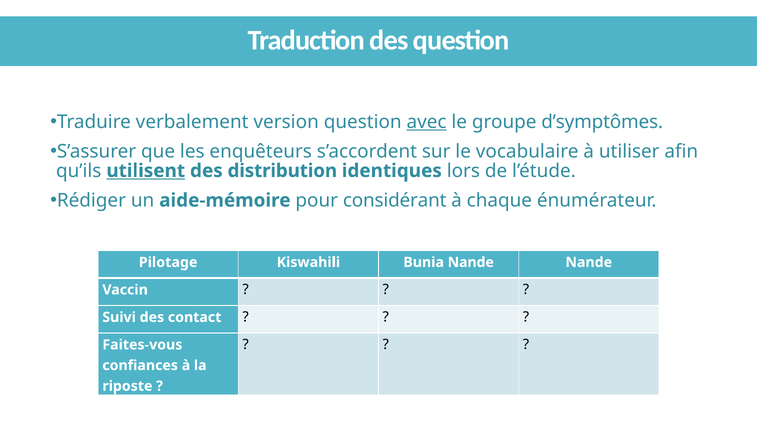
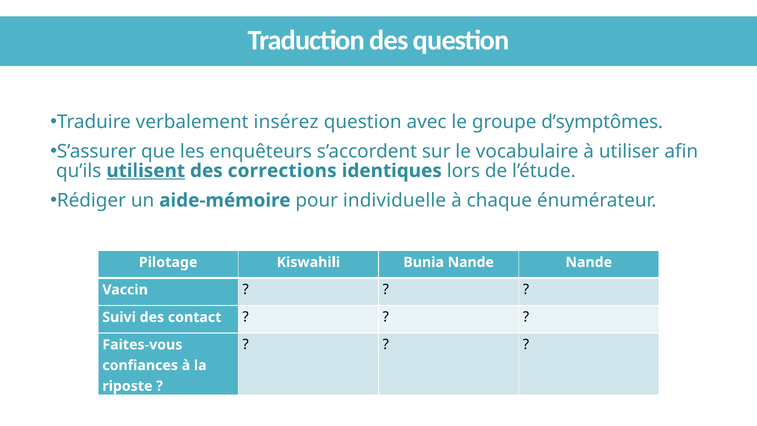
version: version -> insérez
avec underline: present -> none
distribution: distribution -> corrections
considérant: considérant -> individuelle
